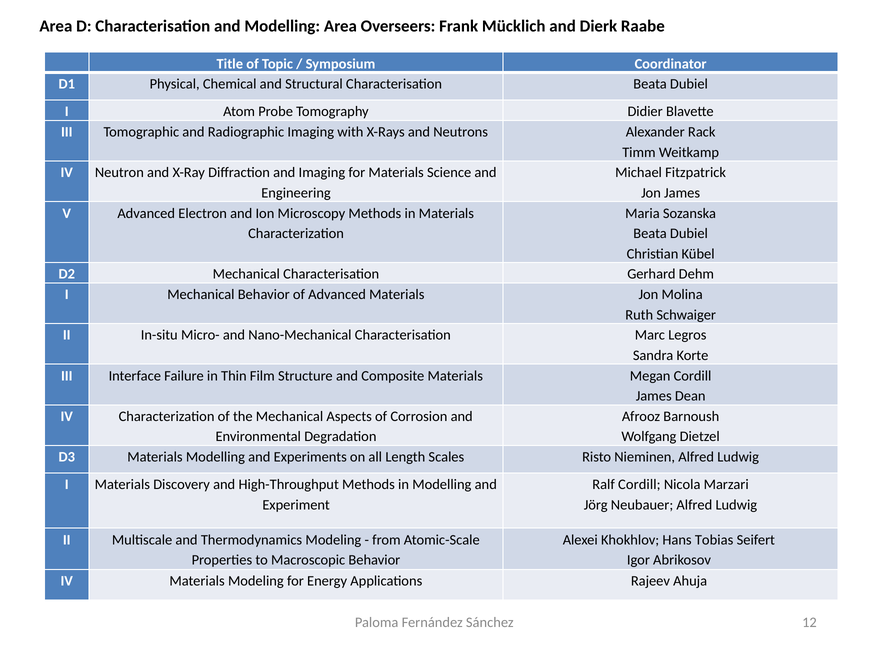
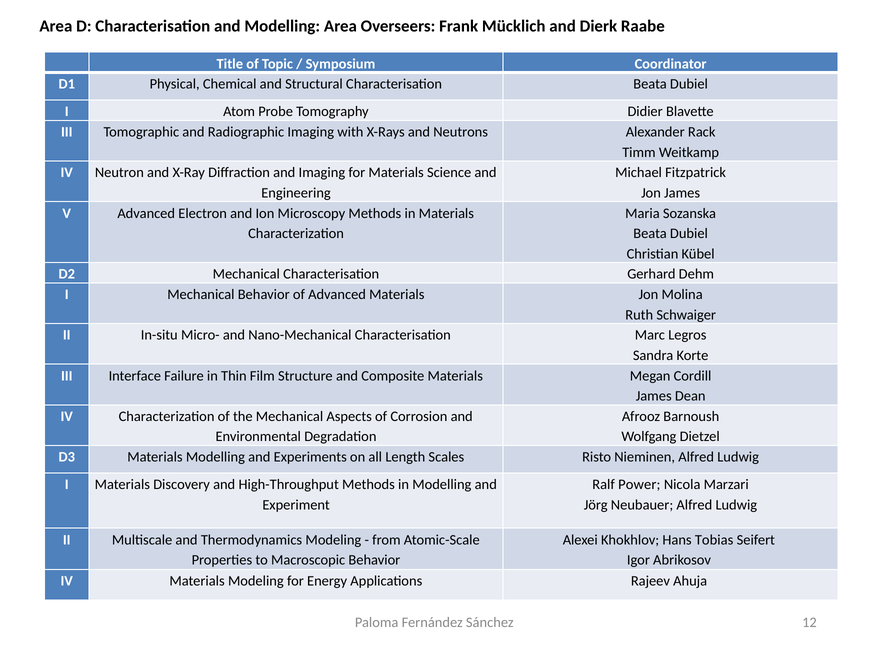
Ralf Cordill: Cordill -> Power
